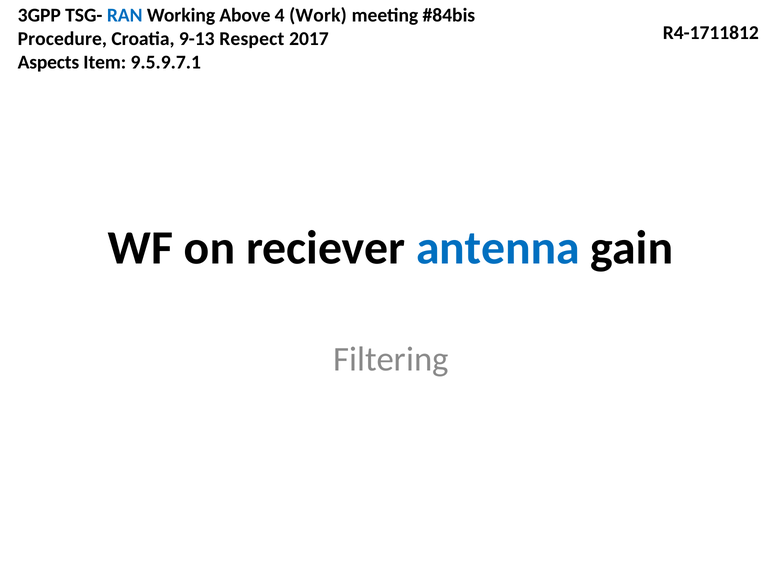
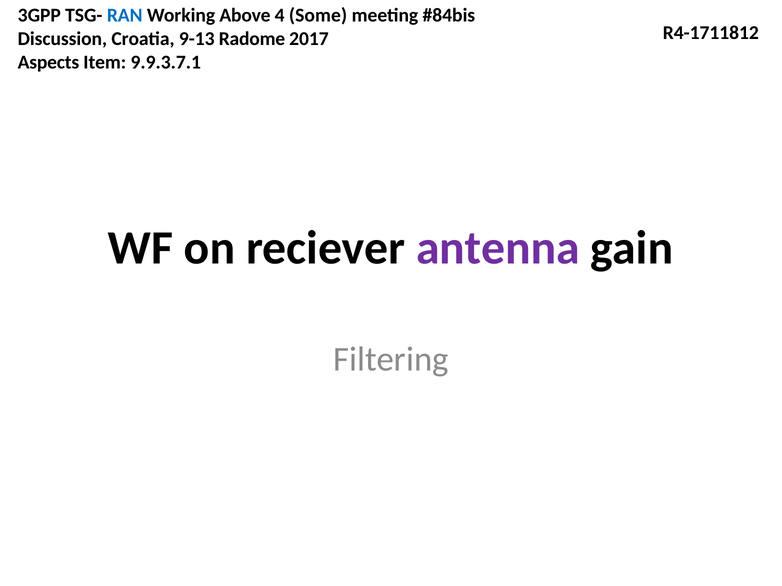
Work: Work -> Some
Procedure: Procedure -> Discussion
Respect: Respect -> Radome
9.5.9.7.1: 9.5.9.7.1 -> 9.9.3.7.1
antenna colour: blue -> purple
